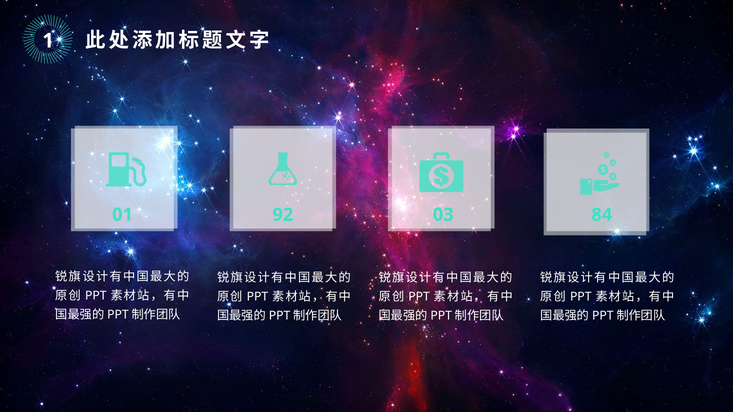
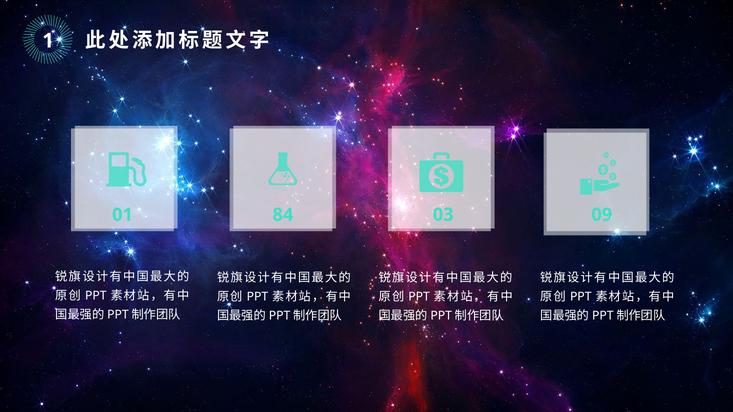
92: 92 -> 84
84: 84 -> 09
